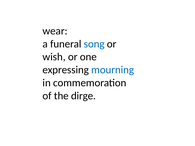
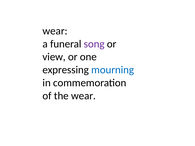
song colour: blue -> purple
wish: wish -> view
the dirge: dirge -> wear
